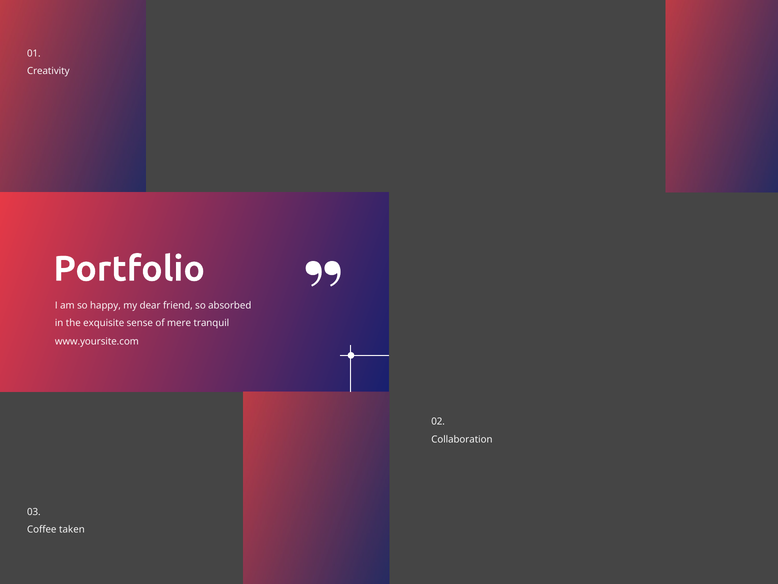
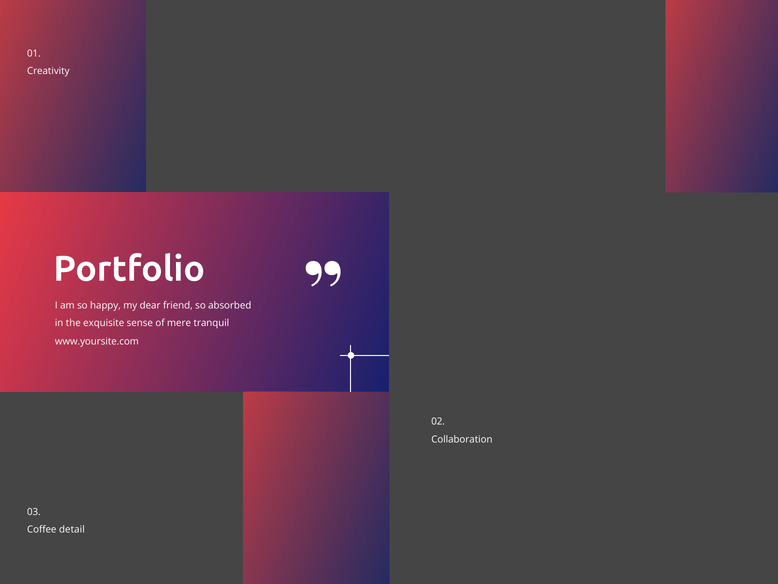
taken: taken -> detail
